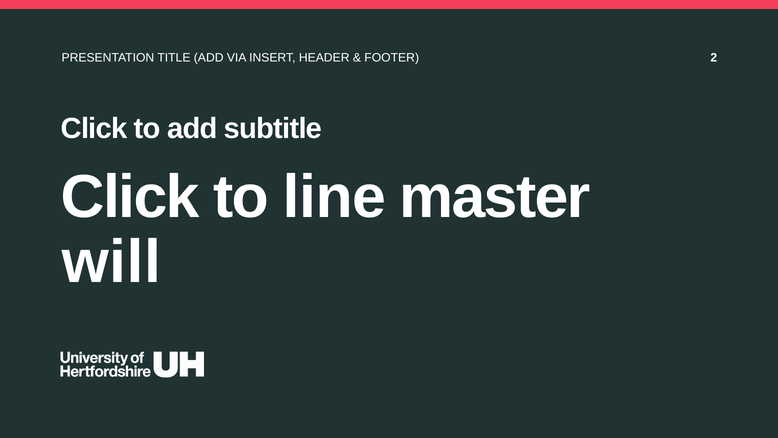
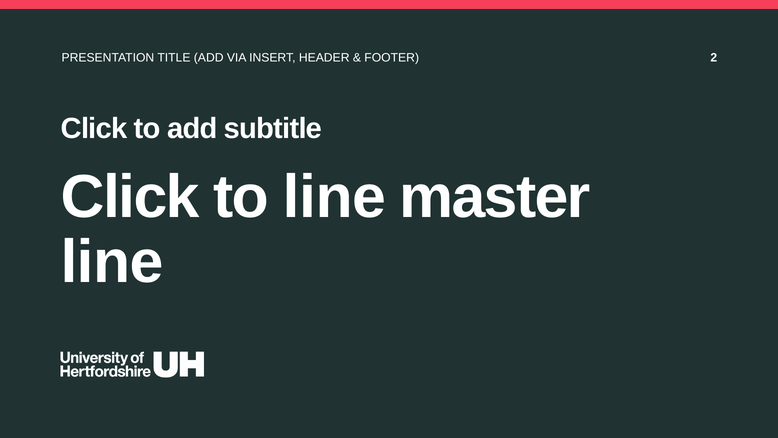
will at (111, 262): will -> line
